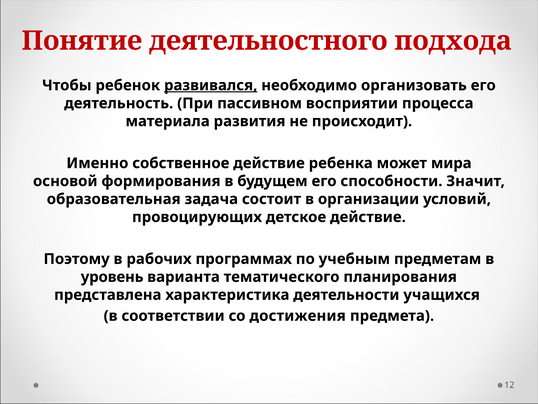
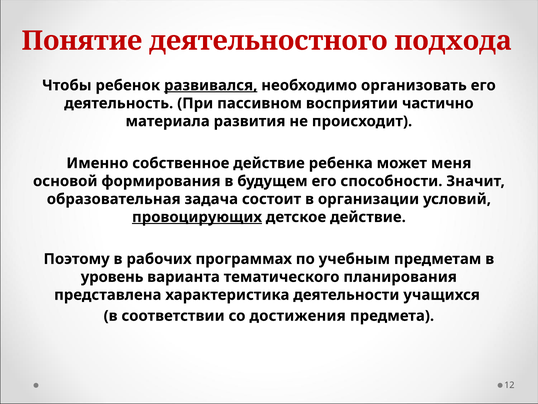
процесса: процесса -> частично
мира: мира -> меня
провоцирующих underline: none -> present
